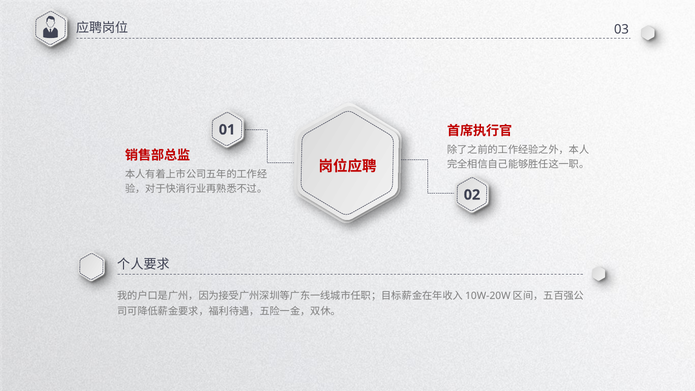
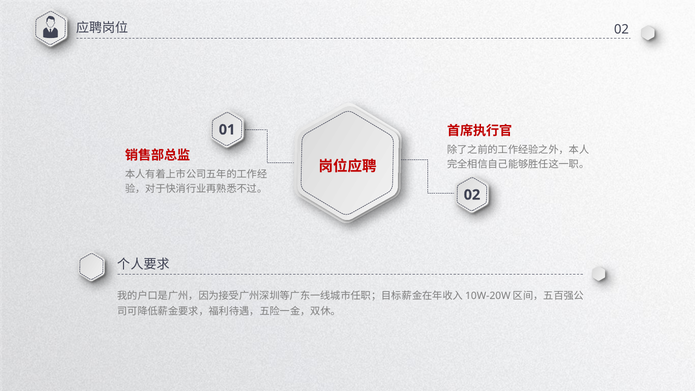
03 at (621, 30): 03 -> 02
